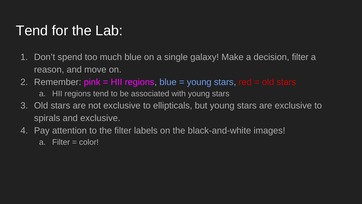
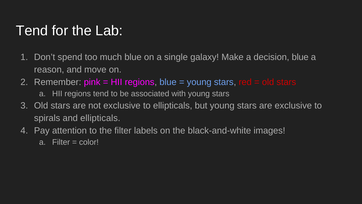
decision filter: filter -> blue
and exclusive: exclusive -> ellipticals
